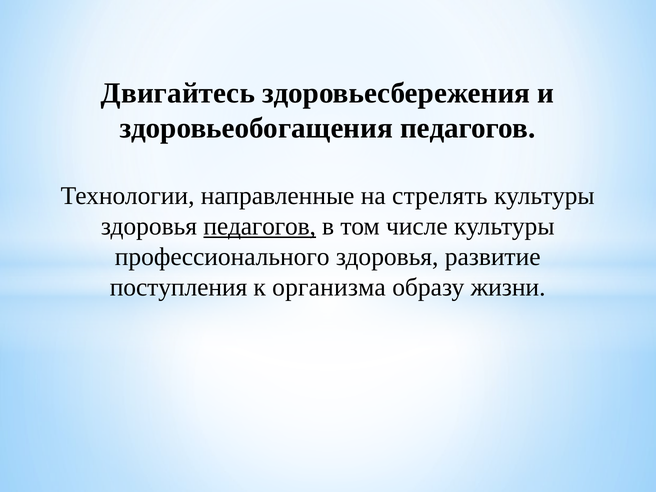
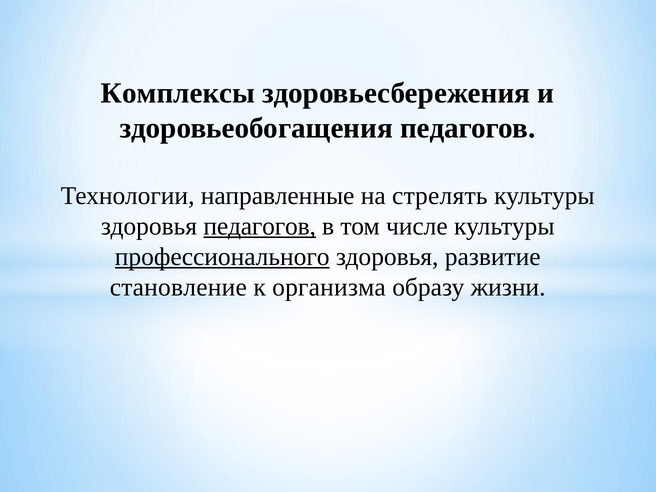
Двигайтесь: Двигайтесь -> Комплексы
профессионального underline: none -> present
поступления: поступления -> становление
